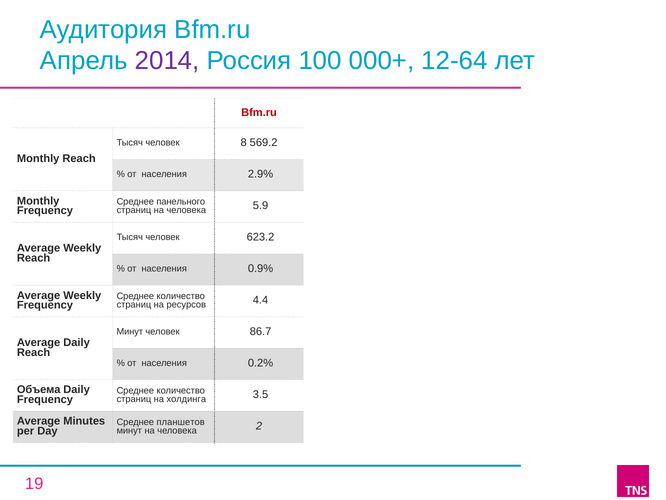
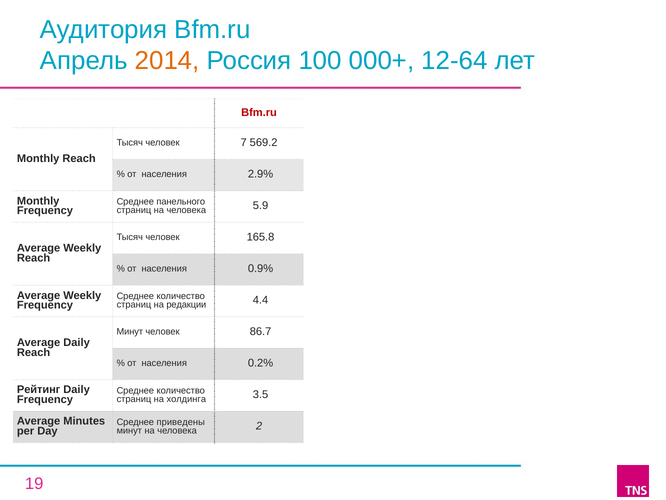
2014 colour: purple -> orange
8: 8 -> 7
623.2: 623.2 -> 165.8
ресурсов: ресурсов -> редакции
Объема: Объема -> Рейтинг
планшетов: планшетов -> приведены
